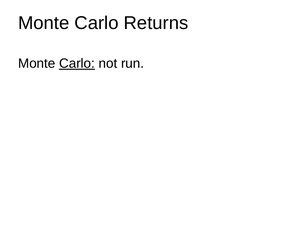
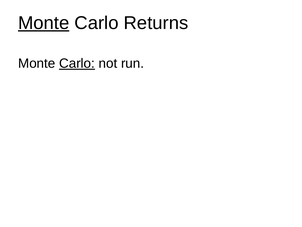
Monte at (44, 23) underline: none -> present
